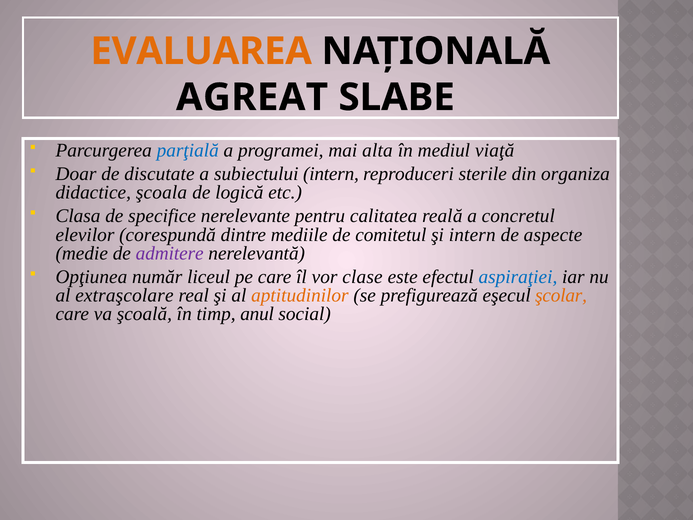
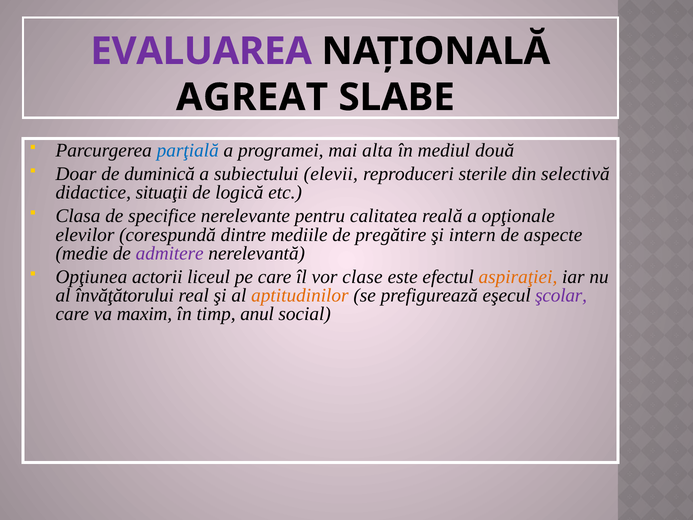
EVALUAREA colour: orange -> purple
viaţă: viaţă -> două
discutate: discutate -> duminică
subiectului intern: intern -> elevii
organiza: organiza -> selectivă
şcoala: şcoala -> situaţii
concretul: concretul -> opţionale
comitetul: comitetul -> pregătire
număr: număr -> actorii
aspiraţiei colour: blue -> orange
extraşcolare: extraşcolare -> învăţătorului
şcolar colour: orange -> purple
şcoală: şcoală -> maxim
